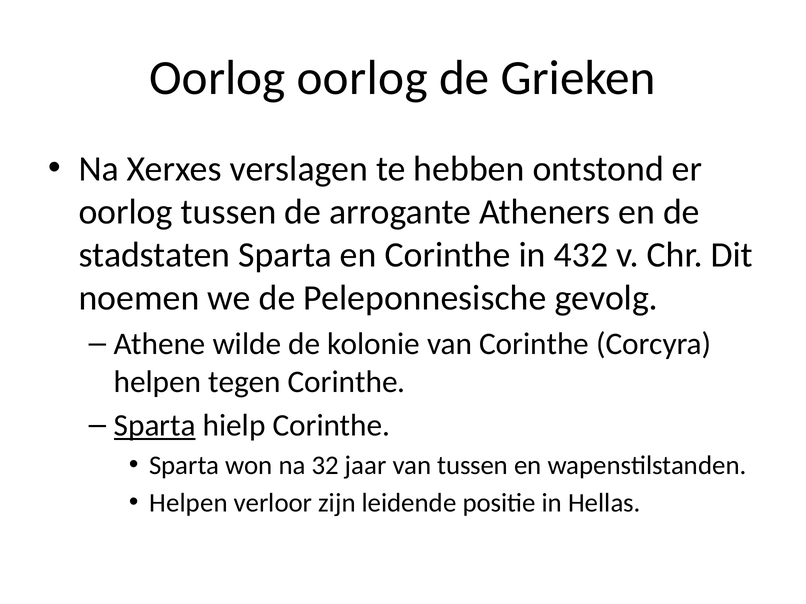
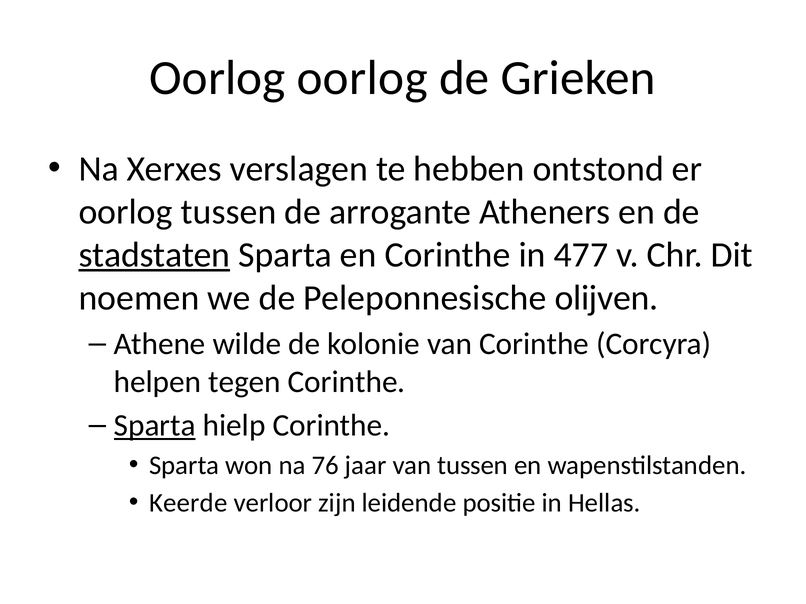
stadstaten underline: none -> present
432: 432 -> 477
gevolg: gevolg -> olijven
32: 32 -> 76
Helpen at (188, 504): Helpen -> Keerde
